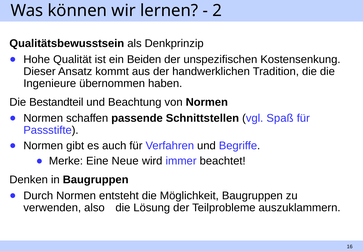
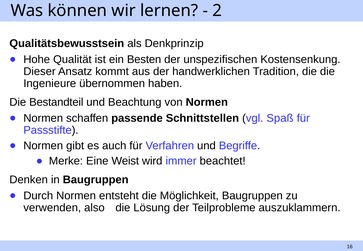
Beiden: Beiden -> Besten
Neue: Neue -> Weist
